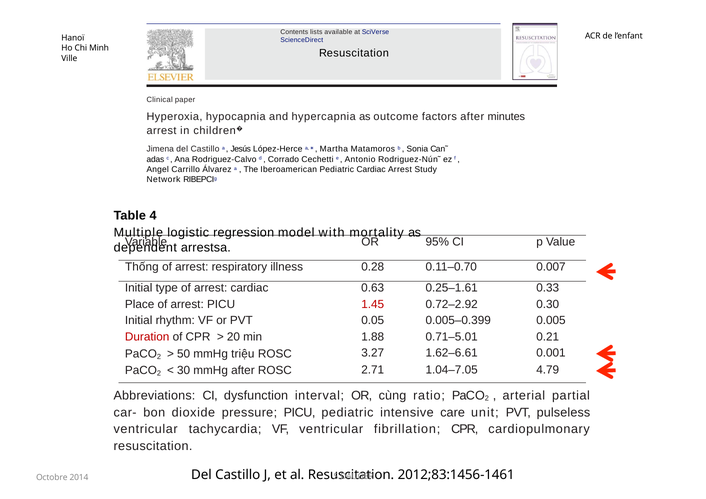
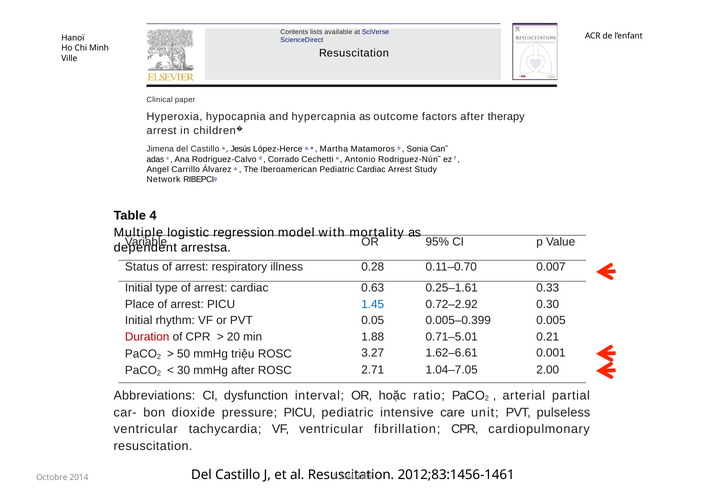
minutes: minutes -> therapy
Thống: Thống -> Status
1.45 colour: red -> blue
4.79: 4.79 -> 2.00
cùng: cùng -> hoặc
